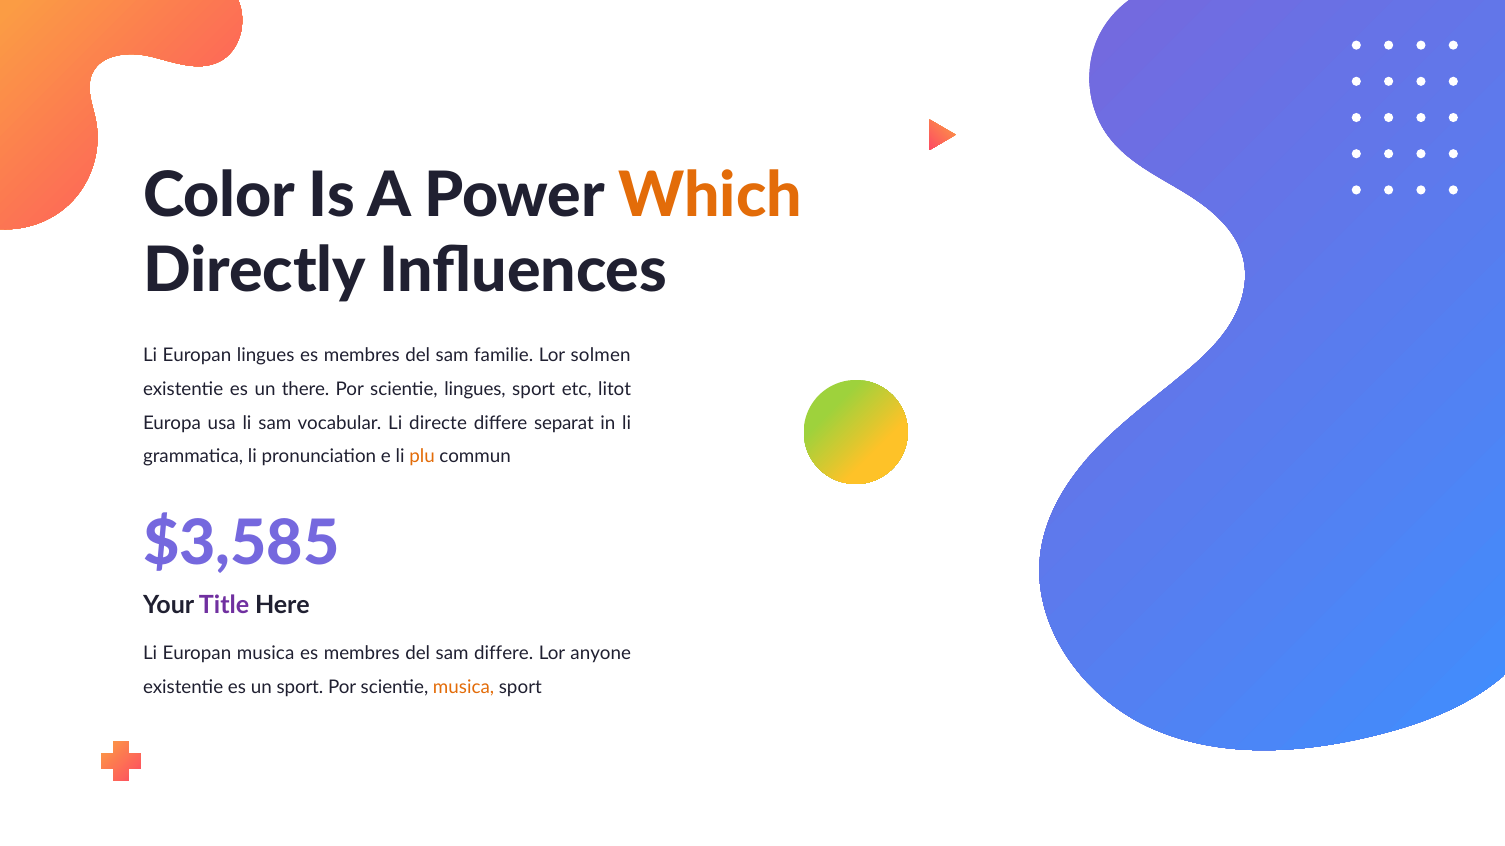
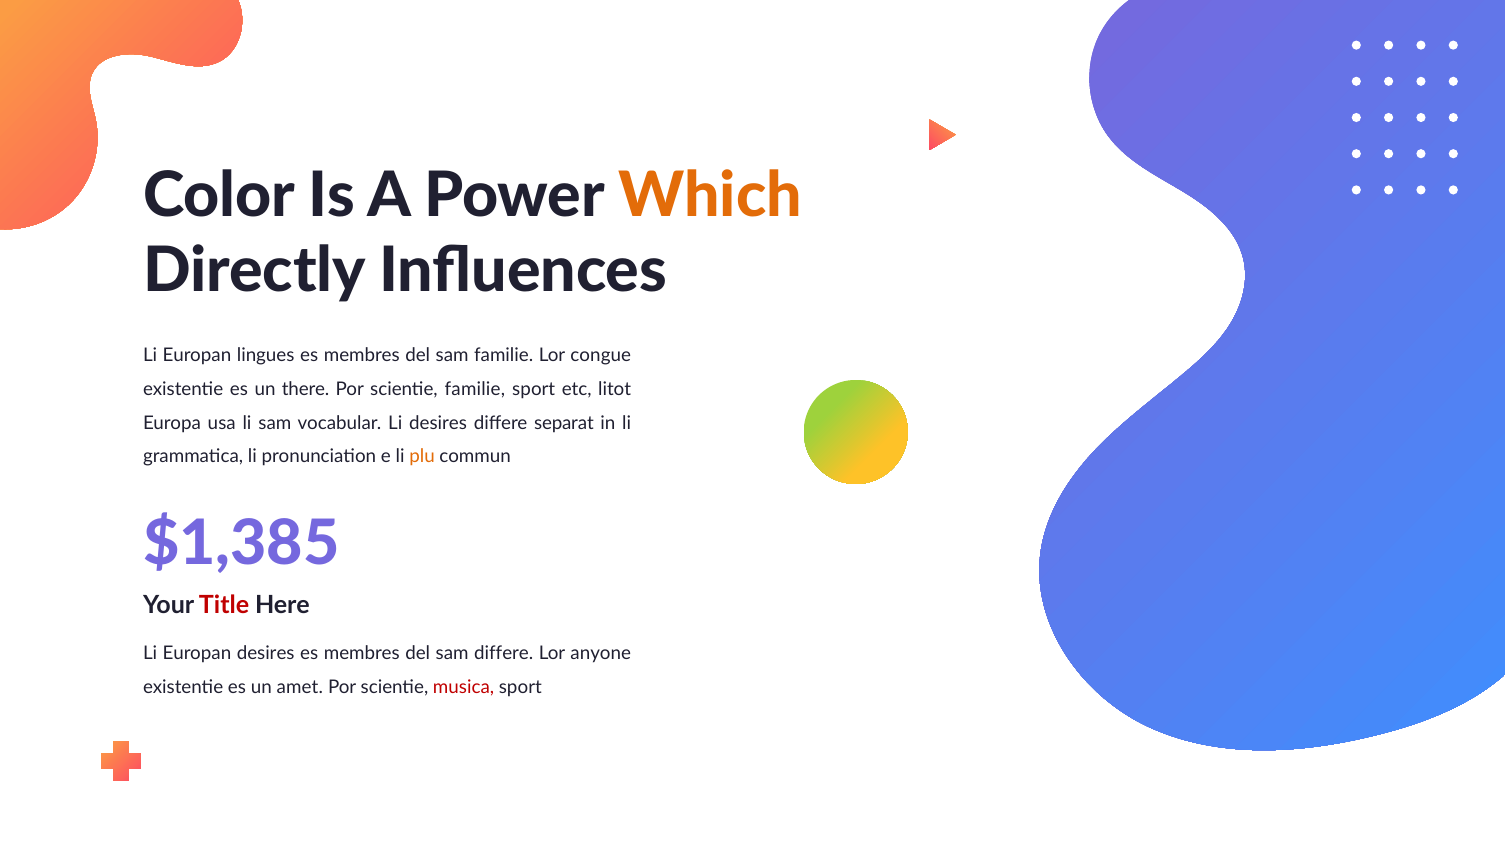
solmen: solmen -> congue
scientie lingues: lingues -> familie
Li directe: directe -> desires
$3,585: $3,585 -> $1,385
Title colour: purple -> red
Europan musica: musica -> desires
un sport: sport -> amet
musica at (464, 688) colour: orange -> red
